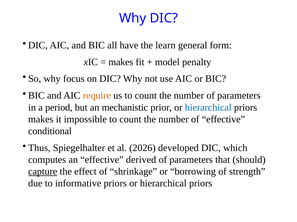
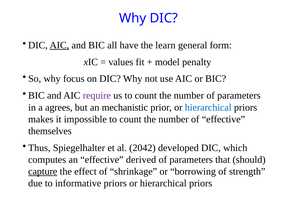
AIC at (59, 45) underline: none -> present
makes at (121, 62): makes -> values
require colour: orange -> purple
period: period -> agrees
conditional: conditional -> themselves
2026: 2026 -> 2042
